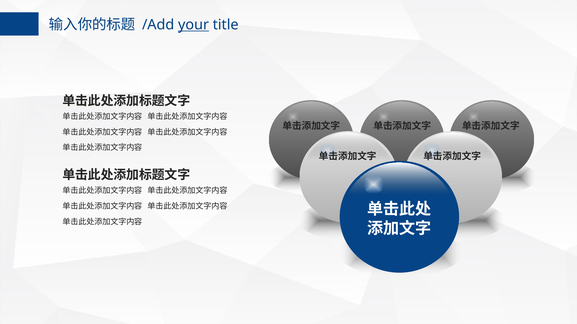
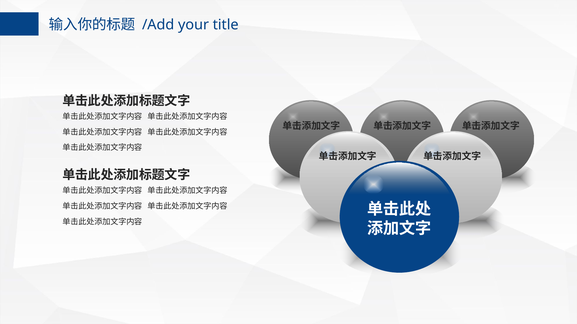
your underline: present -> none
